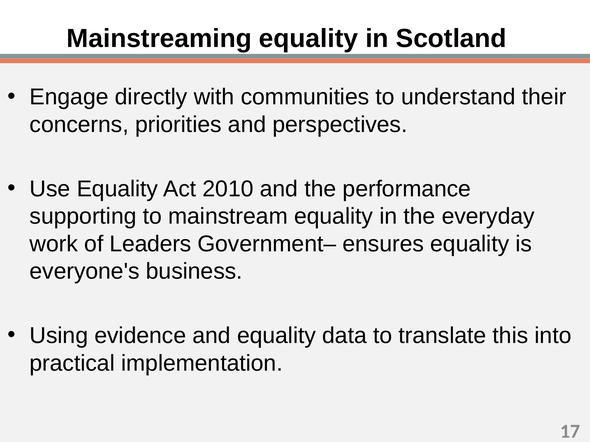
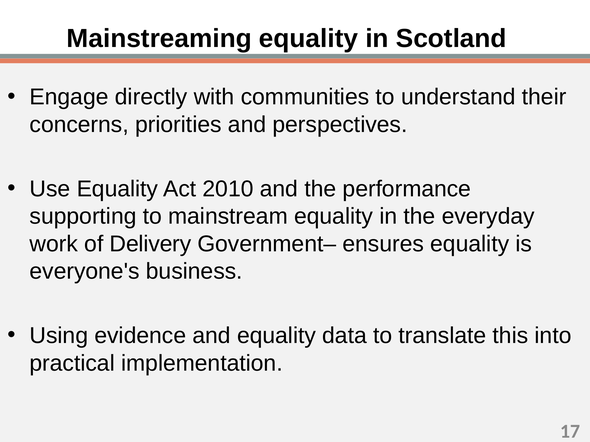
Leaders: Leaders -> Delivery
